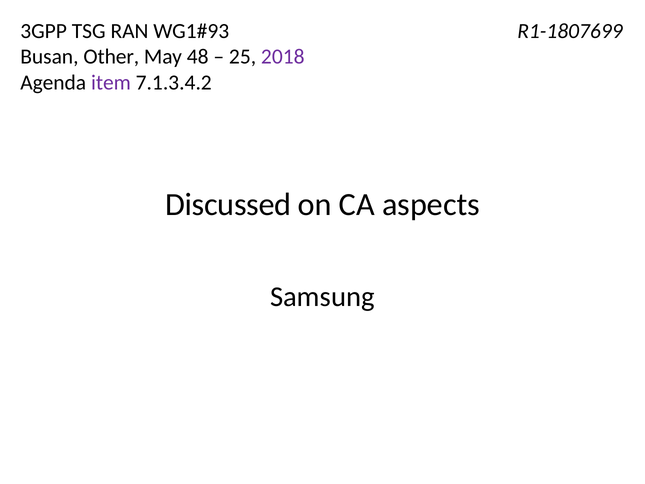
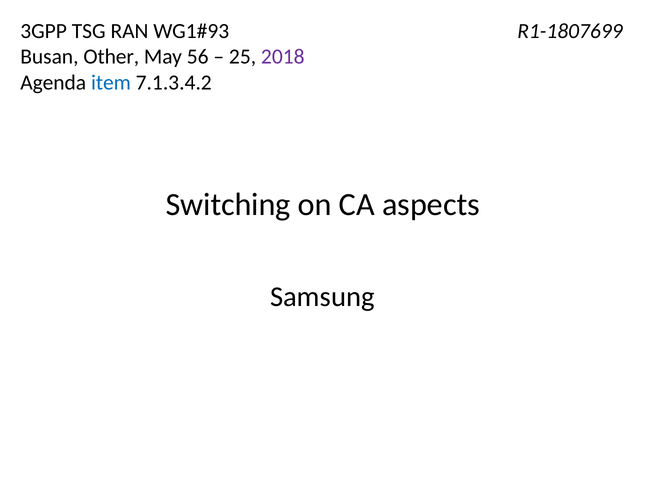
48: 48 -> 56
item colour: purple -> blue
Discussed: Discussed -> Switching
